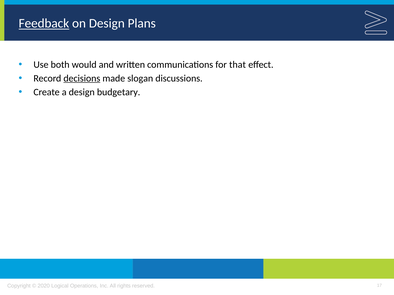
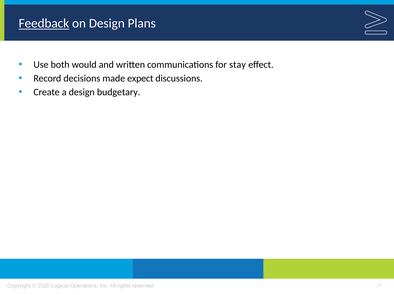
that: that -> stay
decisions underline: present -> none
slogan: slogan -> expect
